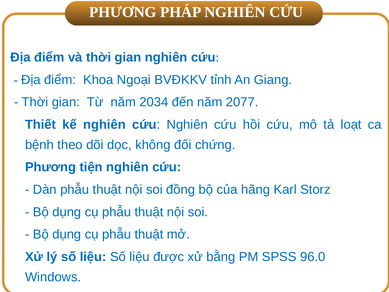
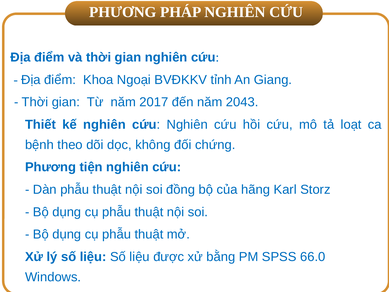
2034: 2034 -> 2017
2077: 2077 -> 2043
96.0: 96.0 -> 66.0
